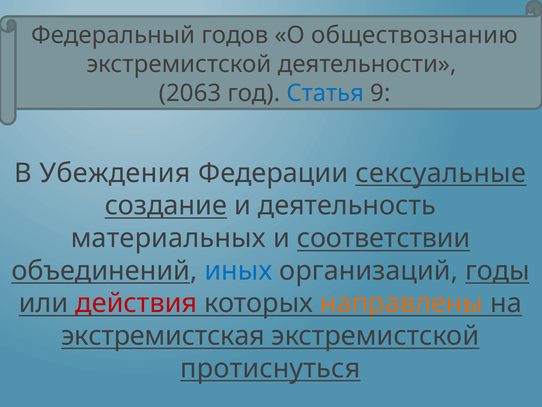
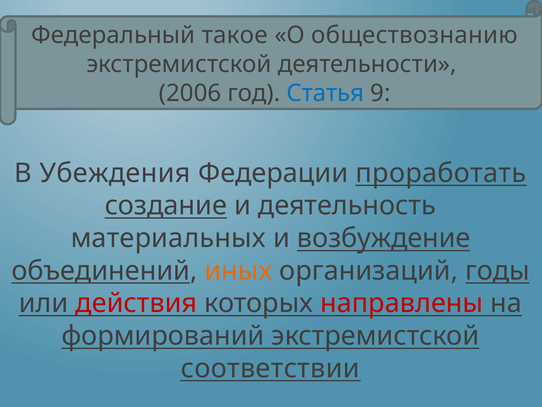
годов: годов -> такое
2063: 2063 -> 2006
сексуальные: сексуальные -> проработать
соответствии: соответствии -> возбуждение
иных colour: blue -> orange
направлены colour: orange -> red
экстремистская: экстремистская -> формирований
протиснуться: протиснуться -> соответствии
